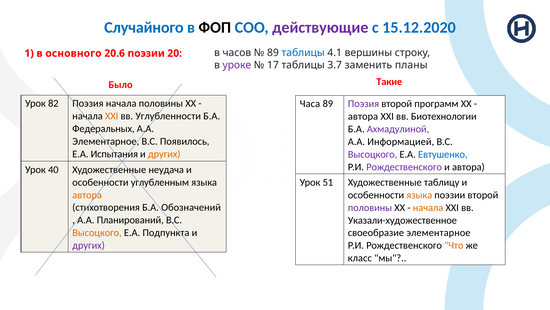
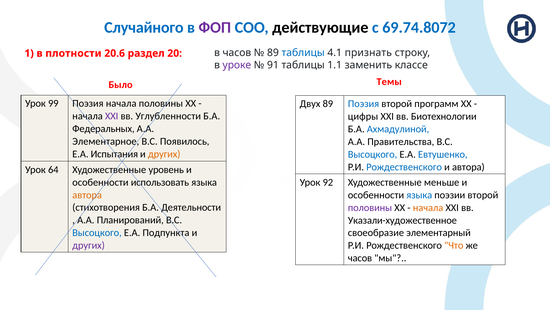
ФОП colour: black -> purple
действующие colour: purple -> black
15.12.2020: 15.12.2020 -> 69.74.8072
вершины: вершины -> признать
основного: основного -> плотности
20.6 поэзии: поэзии -> раздел
17: 17 -> 91
3.7: 3.7 -> 1.1
планы: планы -> классе
Такие: Такие -> Темы
82: 82 -> 99
Часа: Часа -> Двух
Поэзия at (363, 104) colour: purple -> blue
XXI at (112, 116) colour: orange -> purple
автора at (363, 116): автора -> цифры
Ахмадулиной colour: purple -> blue
Информацией: Информацией -> Правительства
Высоцкого at (373, 154) colour: purple -> blue
Рождественского at (404, 167) colour: purple -> blue
40: 40 -> 64
неудача: неудача -> уровень
углубленным: углубленным -> использовать
51: 51 -> 92
таблицу: таблицу -> меньше
языка at (419, 195) colour: orange -> blue
Обозначений: Обозначений -> Деятельности
Высоцкого at (97, 232) colour: orange -> blue
своеобразие элементарное: элементарное -> элементарный
класс at (360, 258): класс -> часов
